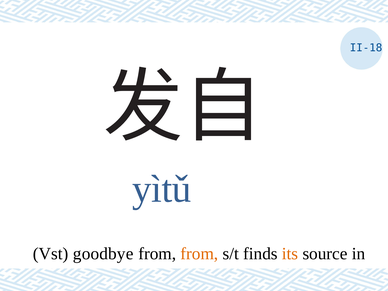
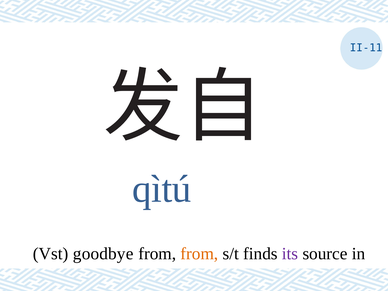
II-18: II-18 -> II-11
yìtǔ: yìtǔ -> qìtú
its colour: orange -> purple
